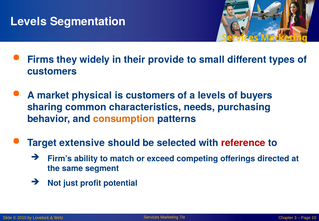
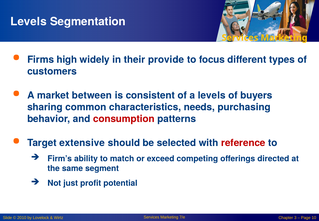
they: they -> high
small: small -> focus
physical: physical -> between
is customers: customers -> consistent
consumption colour: orange -> red
